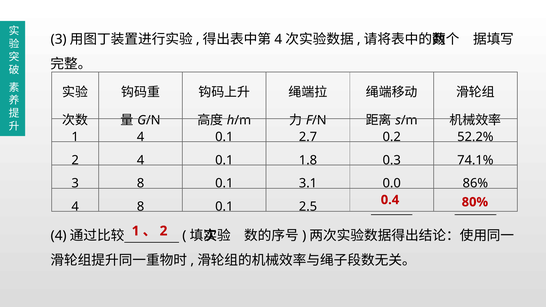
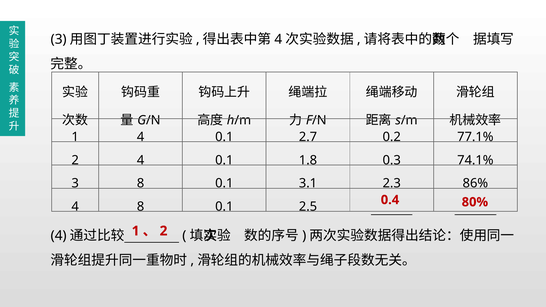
52.2%: 52.2% -> 77.1%
0.0: 0.0 -> 2.3
